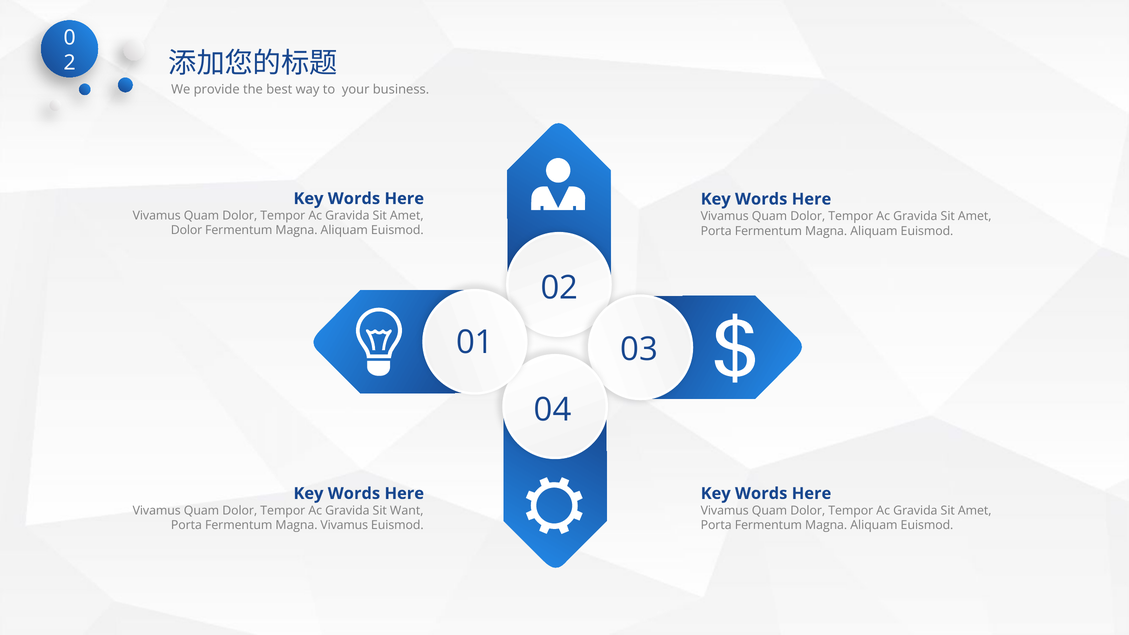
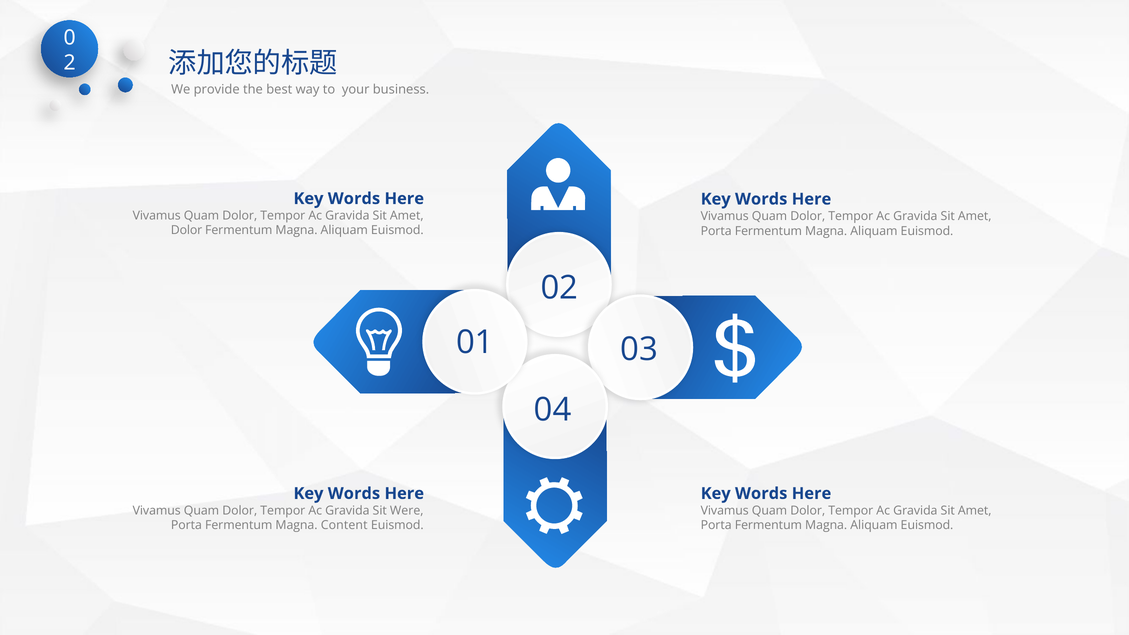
Want: Want -> Were
Magna Vivamus: Vivamus -> Content
